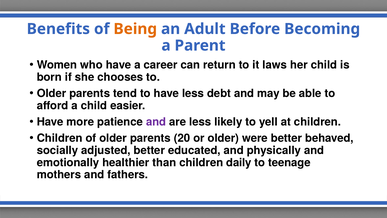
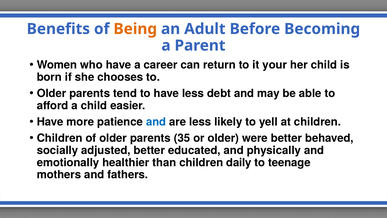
laws: laws -> your
and at (156, 122) colour: purple -> blue
20: 20 -> 35
